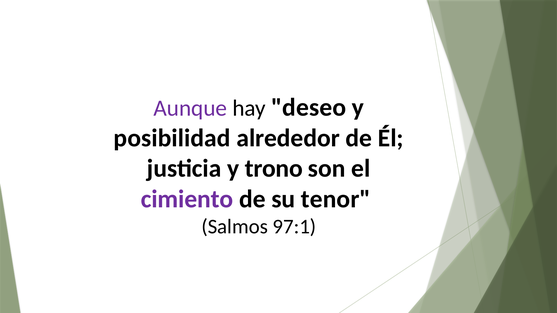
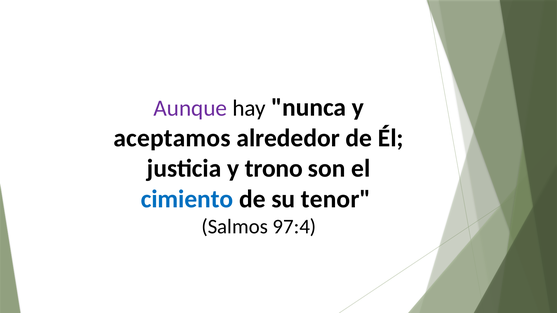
deseo: deseo -> nunca
posibilidad: posibilidad -> aceptamos
cimiento colour: purple -> blue
97:1: 97:1 -> 97:4
